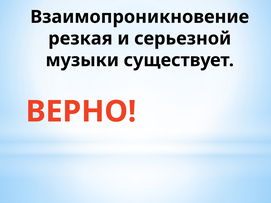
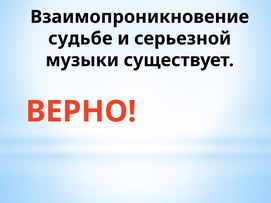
резкая: резкая -> судьбе
